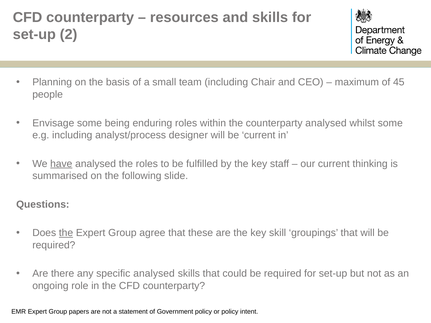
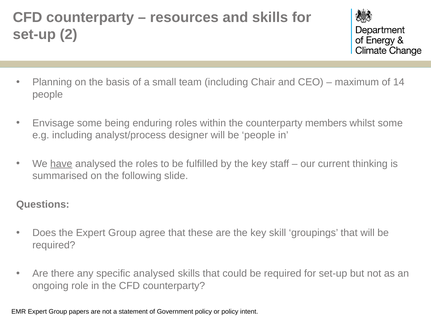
45: 45 -> 14
counterparty analysed: analysed -> members
be current: current -> people
the at (66, 233) underline: present -> none
